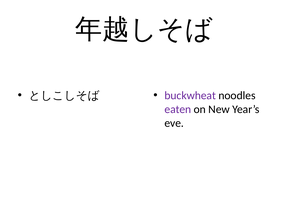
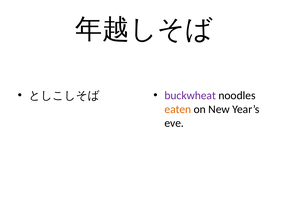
eaten colour: purple -> orange
